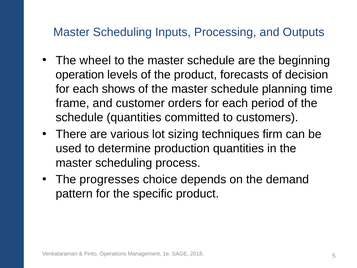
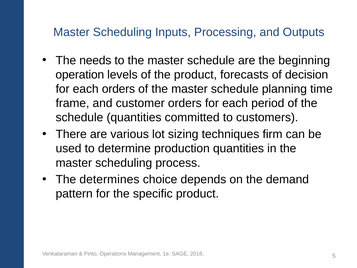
wheel: wheel -> needs
each shows: shows -> orders
progresses: progresses -> determines
